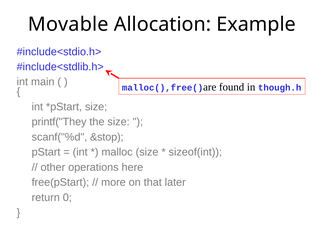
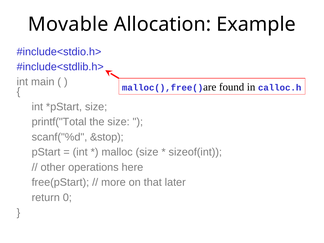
though.h: though.h -> calloc.h
printf("They: printf("They -> printf("Total
